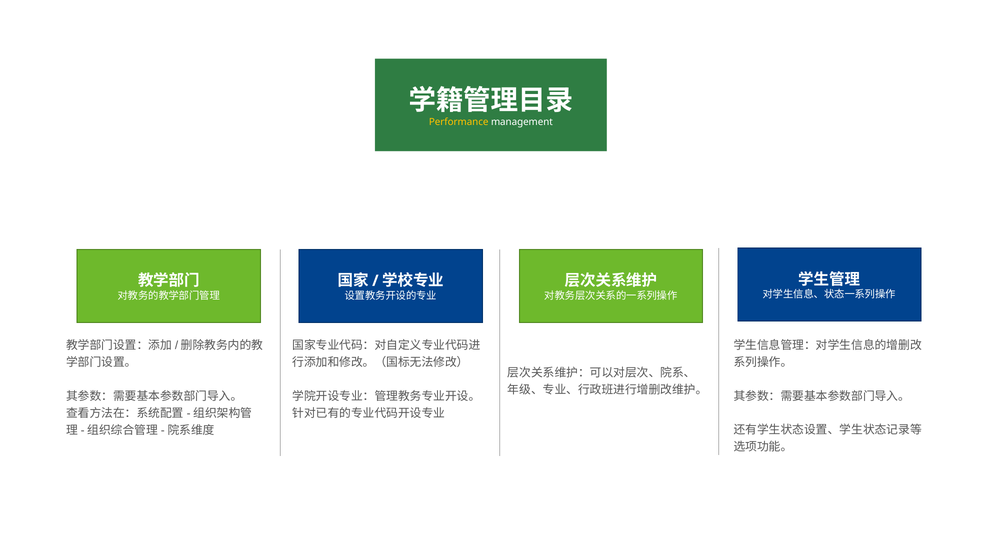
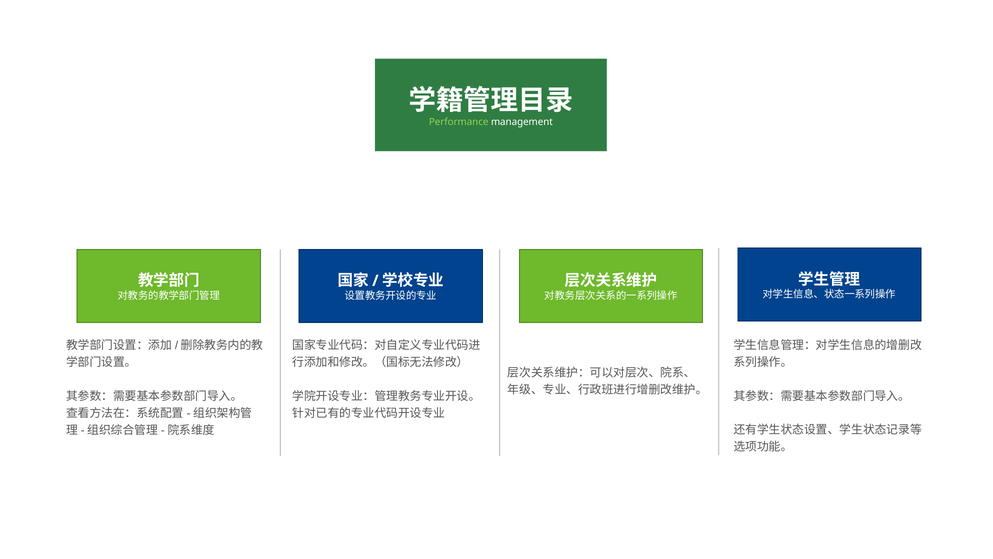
Performance colour: yellow -> light green
